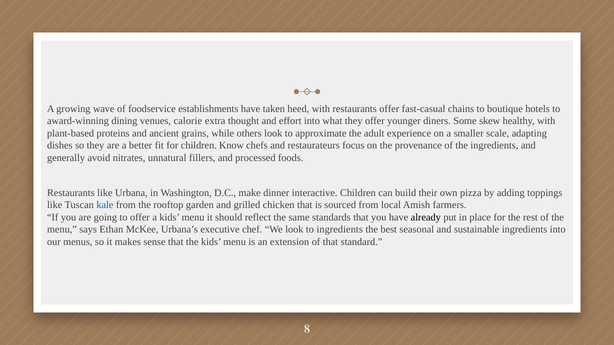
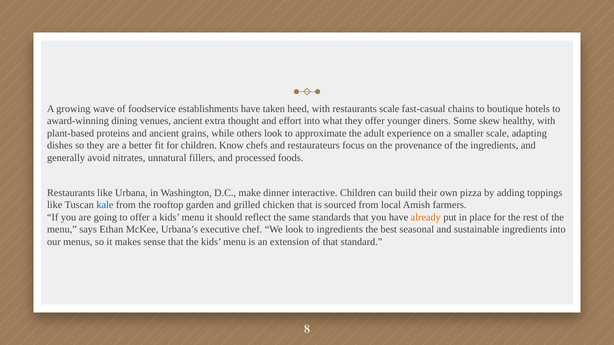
restaurants offer: offer -> scale
venues calorie: calorie -> ancient
already colour: black -> orange
